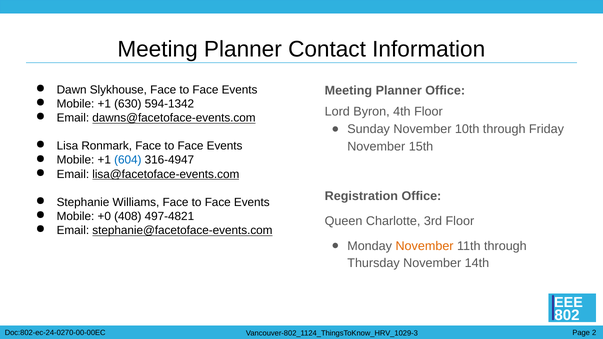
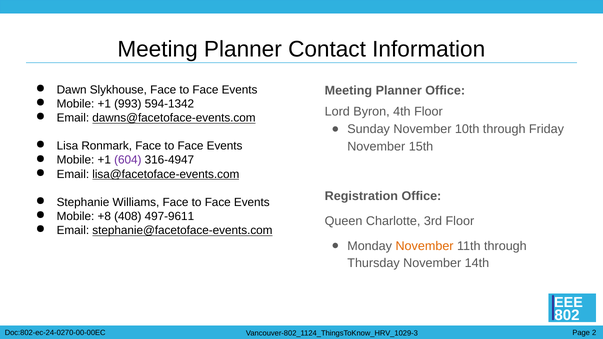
630: 630 -> 993
604 colour: blue -> purple
+0: +0 -> +8
497-4821: 497-4821 -> 497-9611
